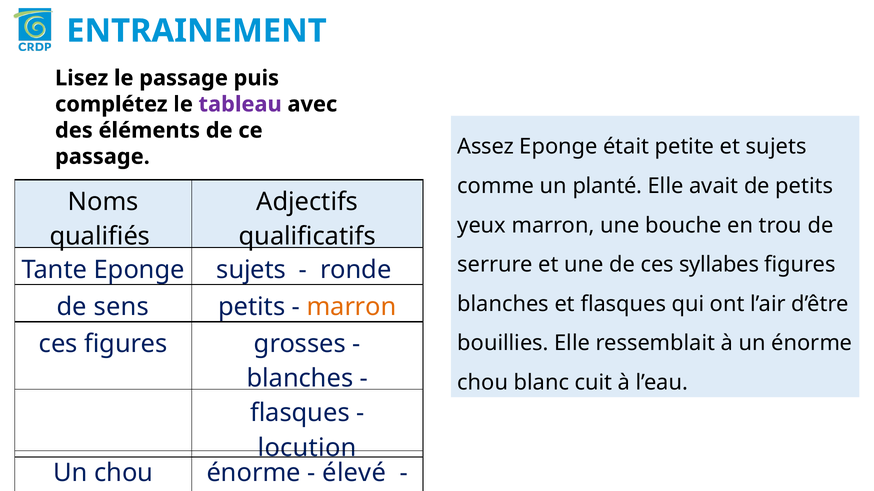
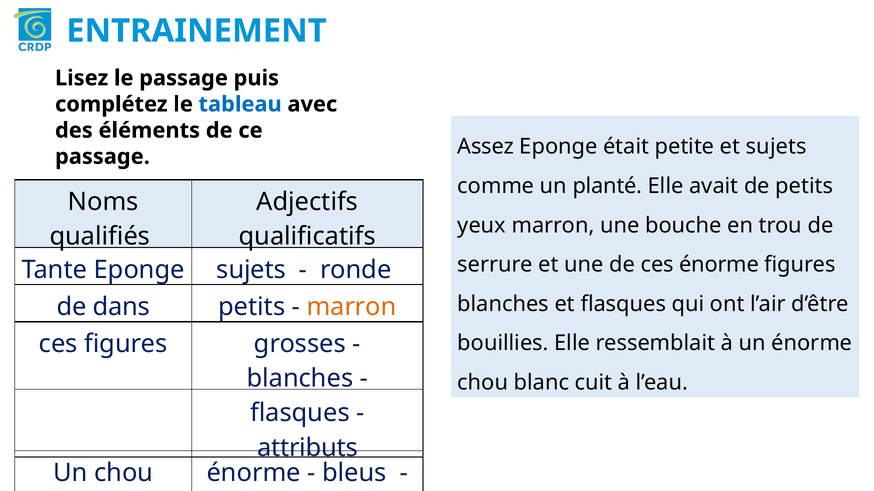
tableau colour: purple -> blue
ces syllabes: syllabes -> énorme
sens: sens -> dans
locution: locution -> attributs
élevé: élevé -> bleus
